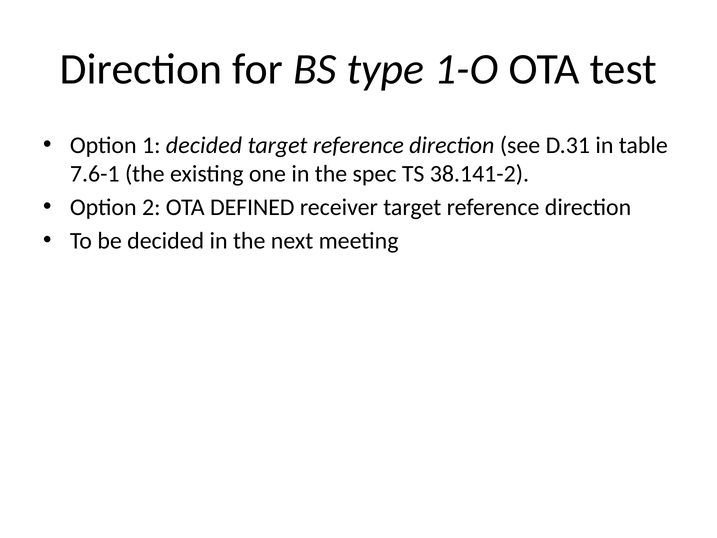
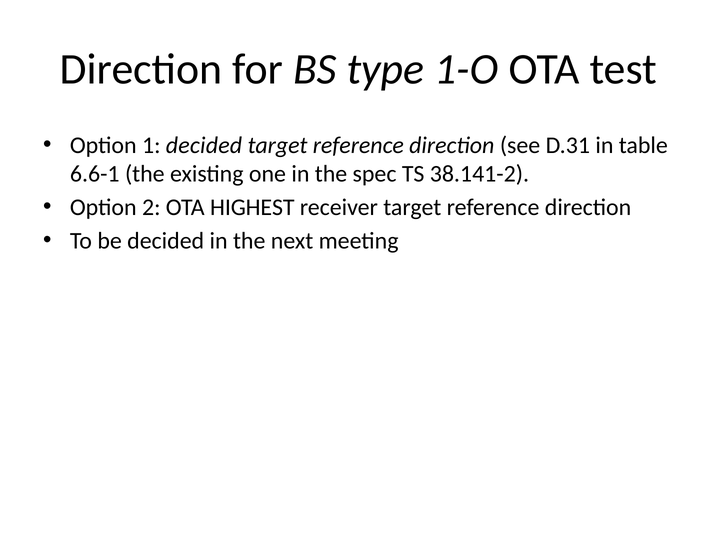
7.6-1: 7.6-1 -> 6.6-1
DEFINED: DEFINED -> HIGHEST
